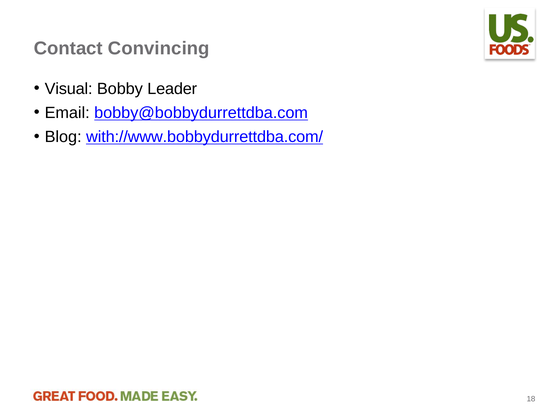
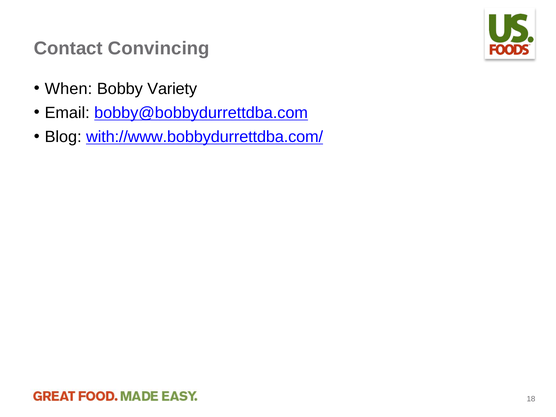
Visual: Visual -> When
Leader: Leader -> Variety
